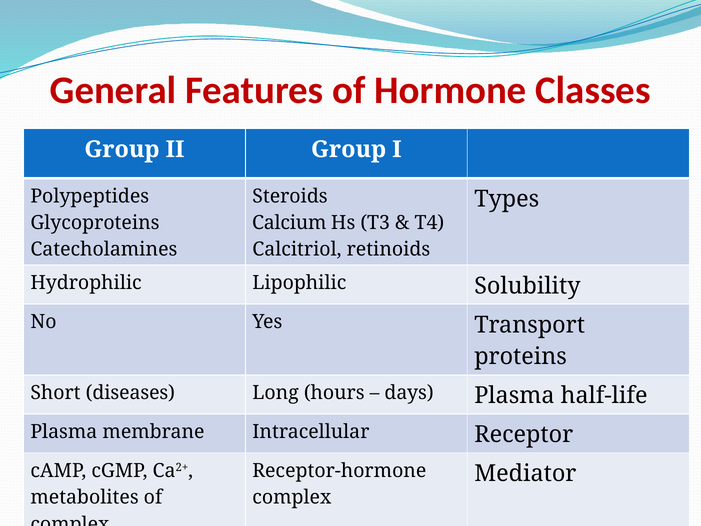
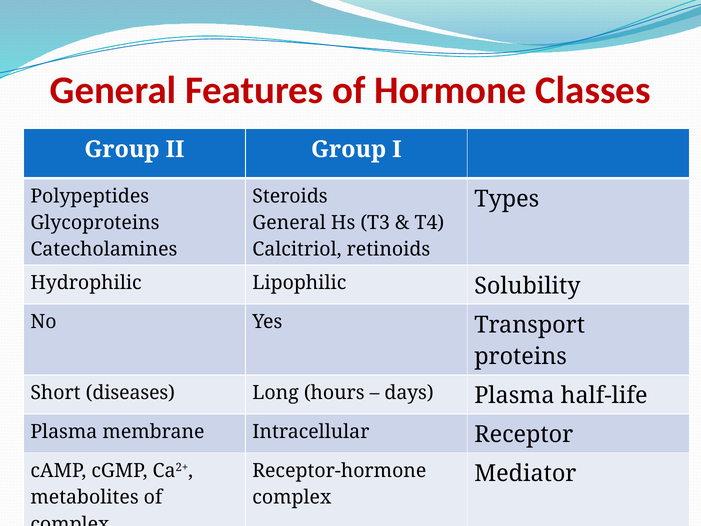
Calcium at (289, 223): Calcium -> General
